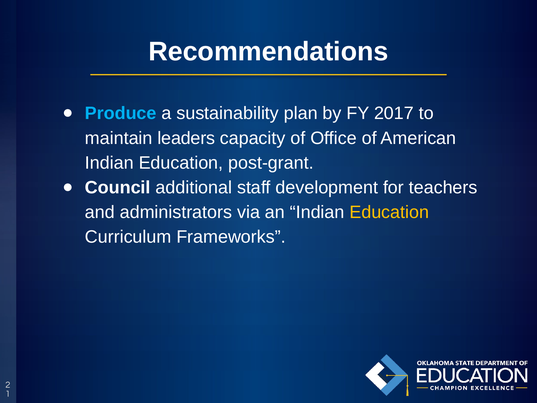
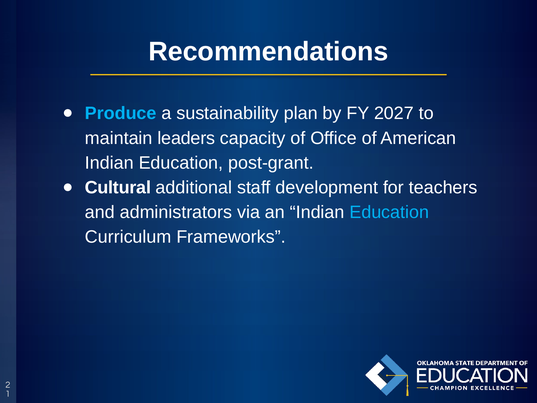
2017: 2017 -> 2027
Council: Council -> Cultural
Education at (389, 212) colour: yellow -> light blue
